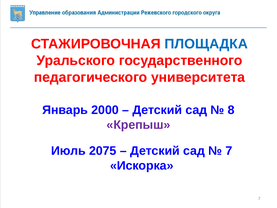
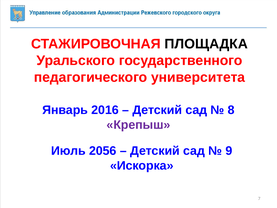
ПЛОЩАДКА colour: blue -> black
2000: 2000 -> 2016
2075: 2075 -> 2056
7 at (229, 151): 7 -> 9
